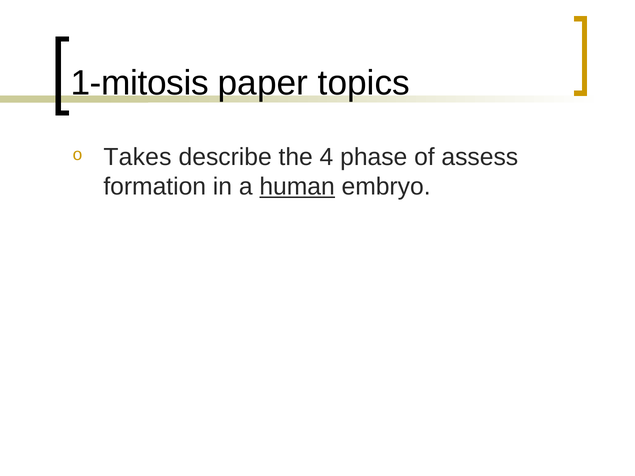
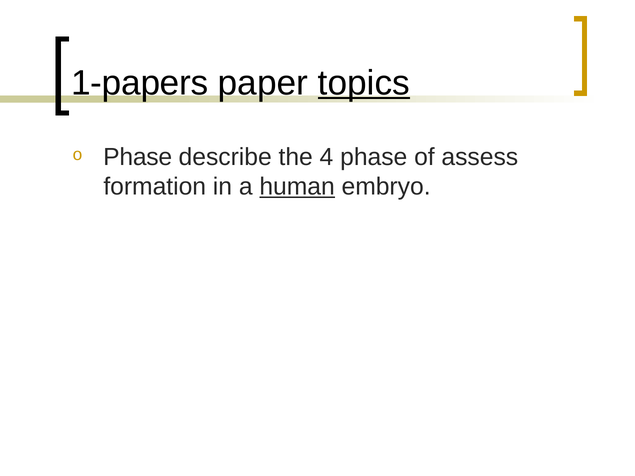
1-mitosis: 1-mitosis -> 1-papers
topics underline: none -> present
Takes at (137, 157): Takes -> Phase
